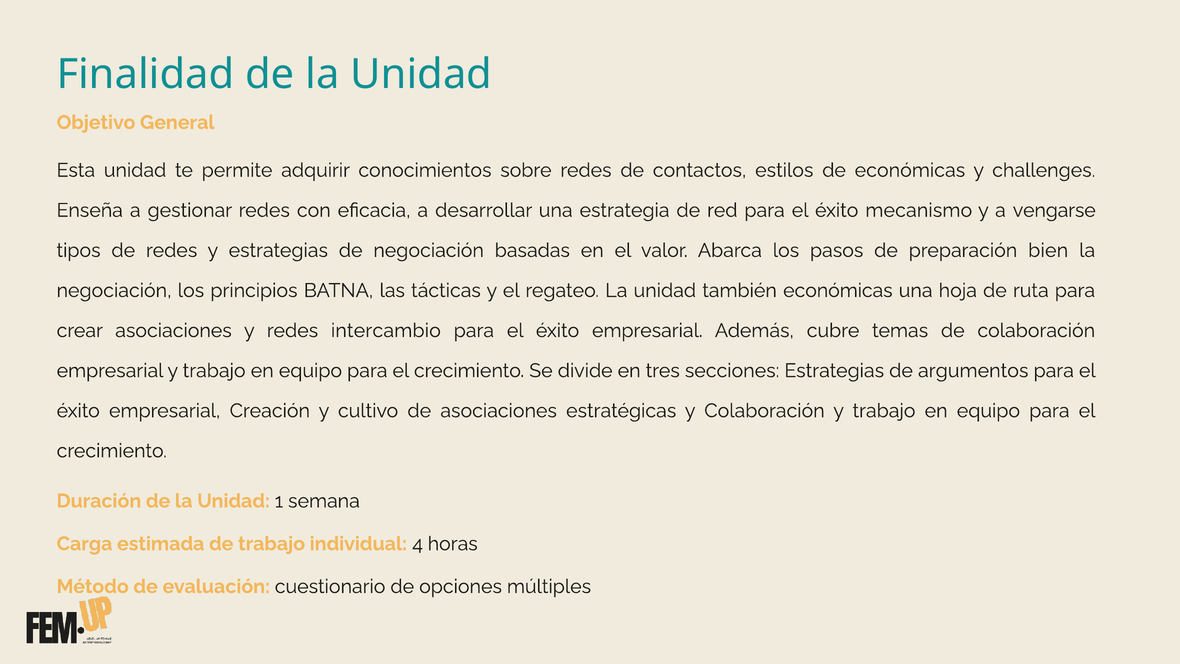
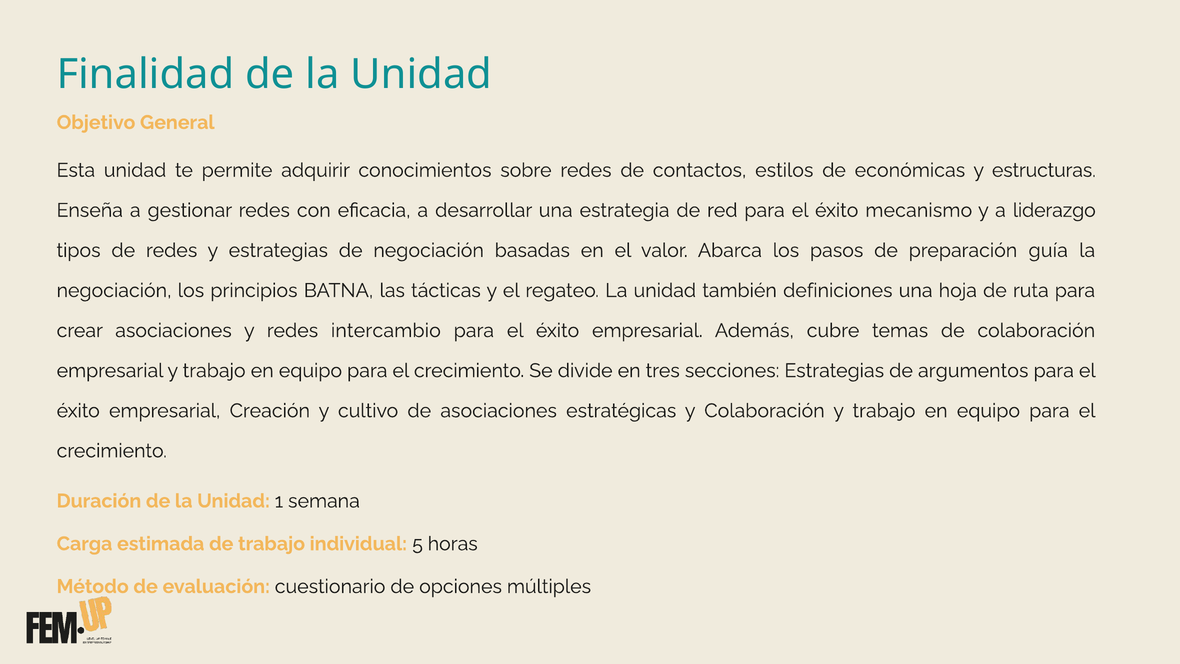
challenges: challenges -> estructuras
vengarse: vengarse -> liderazgo
bien: bien -> guía
también económicas: económicas -> definiciones
4: 4 -> 5
